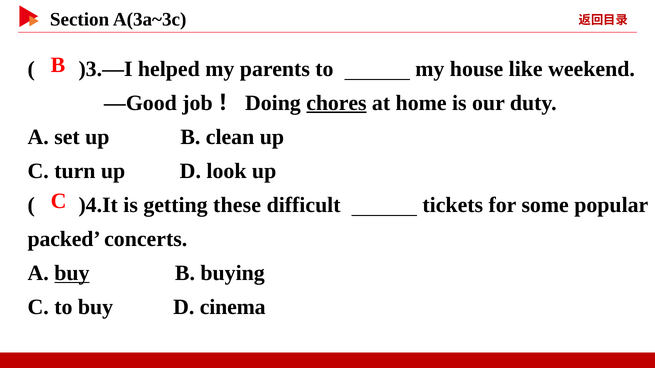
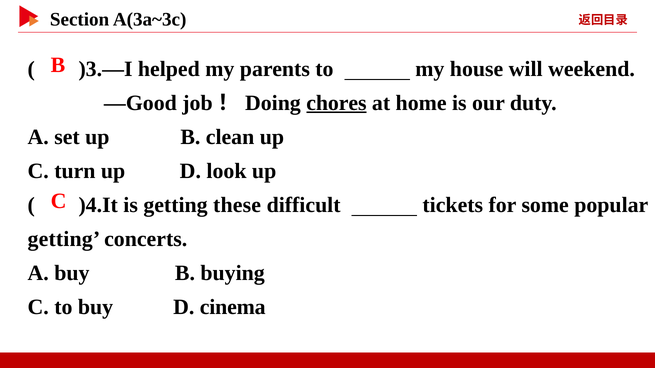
like: like -> will
packed at (64, 239): packed -> getting
buy at (72, 273) underline: present -> none
